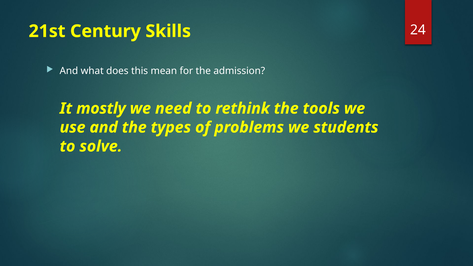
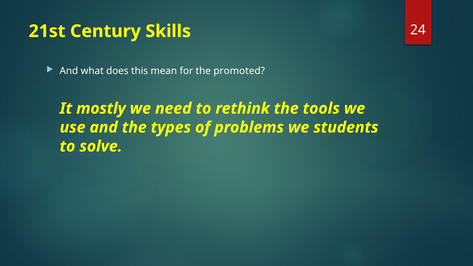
admission: admission -> promoted
